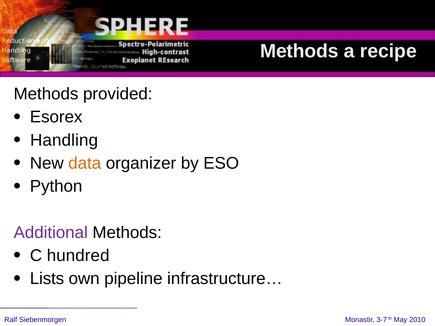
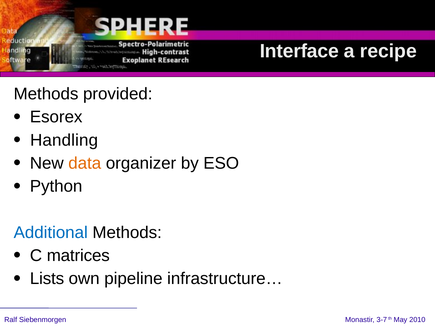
Methods at (299, 51): Methods -> Interface
Additional colour: purple -> blue
hundred: hundred -> matrices
